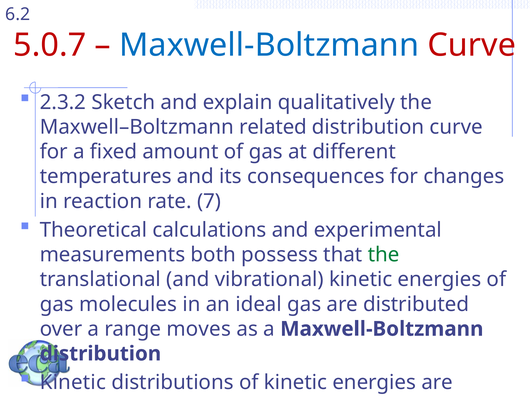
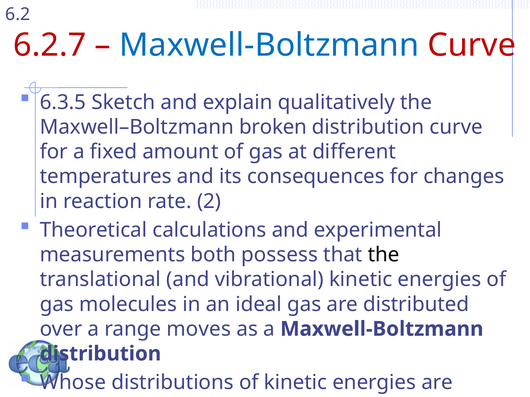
5.0.7: 5.0.7 -> 6.2.7
2.3.2: 2.3.2 -> 6.3.5
related: related -> broken
7: 7 -> 2
the at (384, 255) colour: green -> black
Kinetic at (73, 383): Kinetic -> Whose
